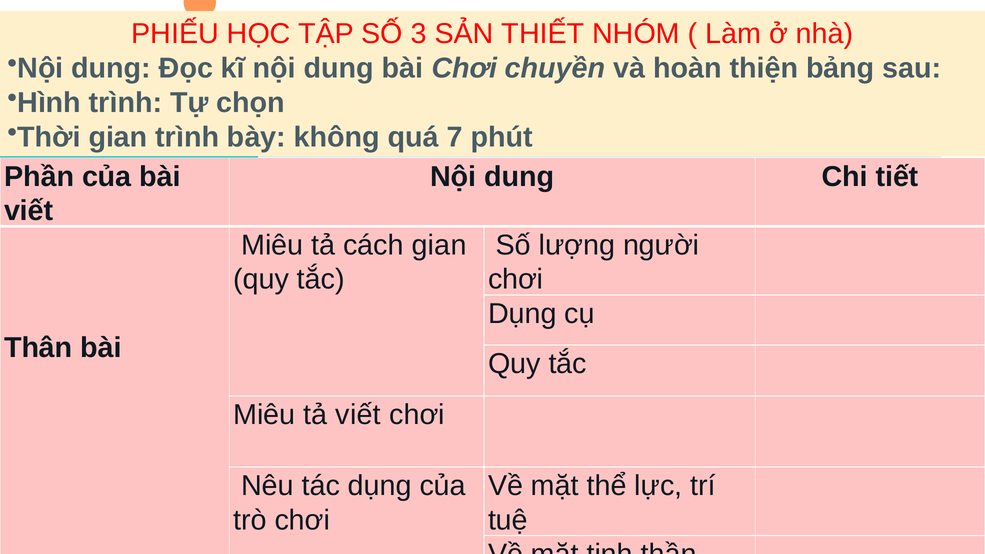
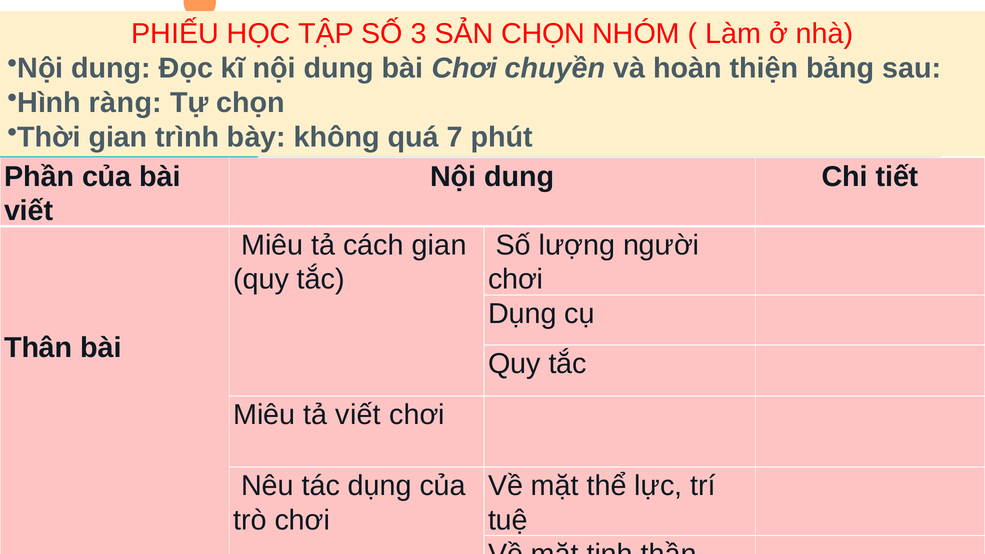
SẢN THIẾT: THIẾT -> CHỌN
Hình trình: trình -> ràng
